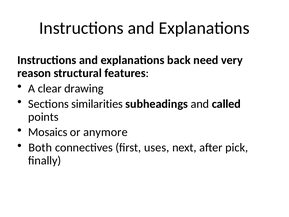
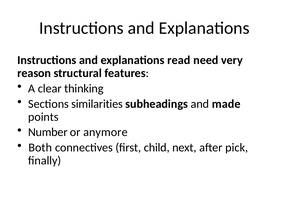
back: back -> read
drawing: drawing -> thinking
called: called -> made
Mosaics: Mosaics -> Number
uses: uses -> child
